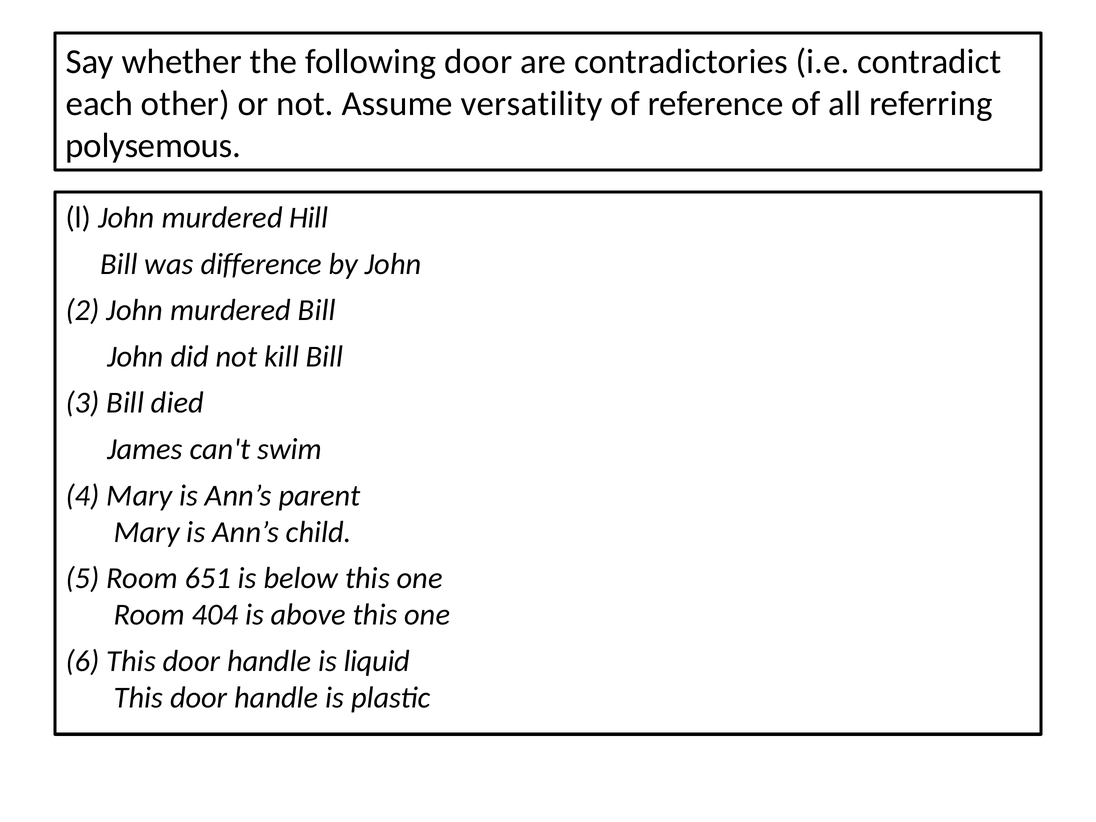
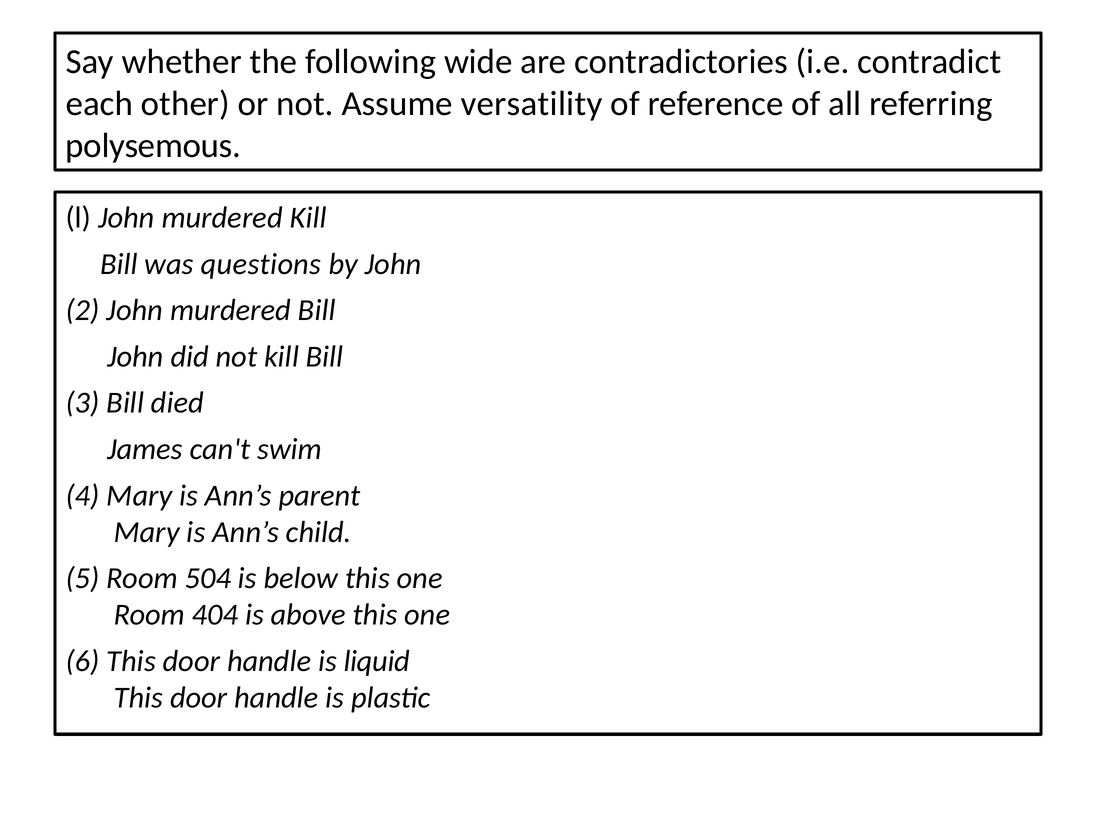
following door: door -> wide
murdered Hill: Hill -> Kill
difference: difference -> questions
651: 651 -> 504
